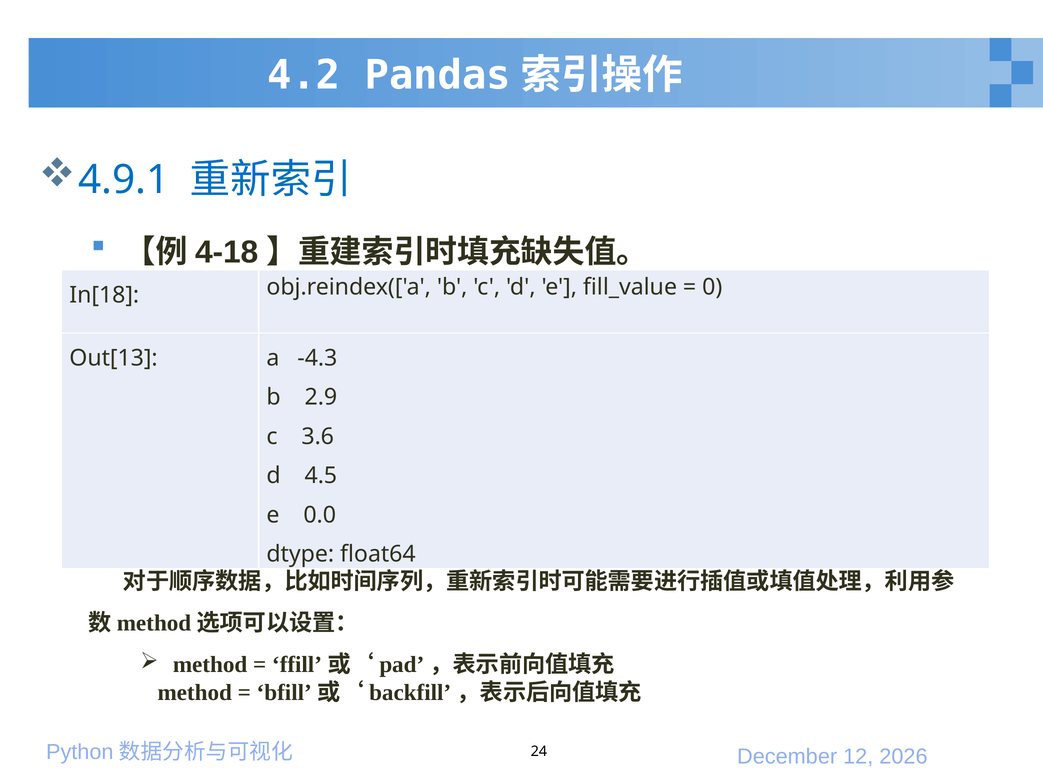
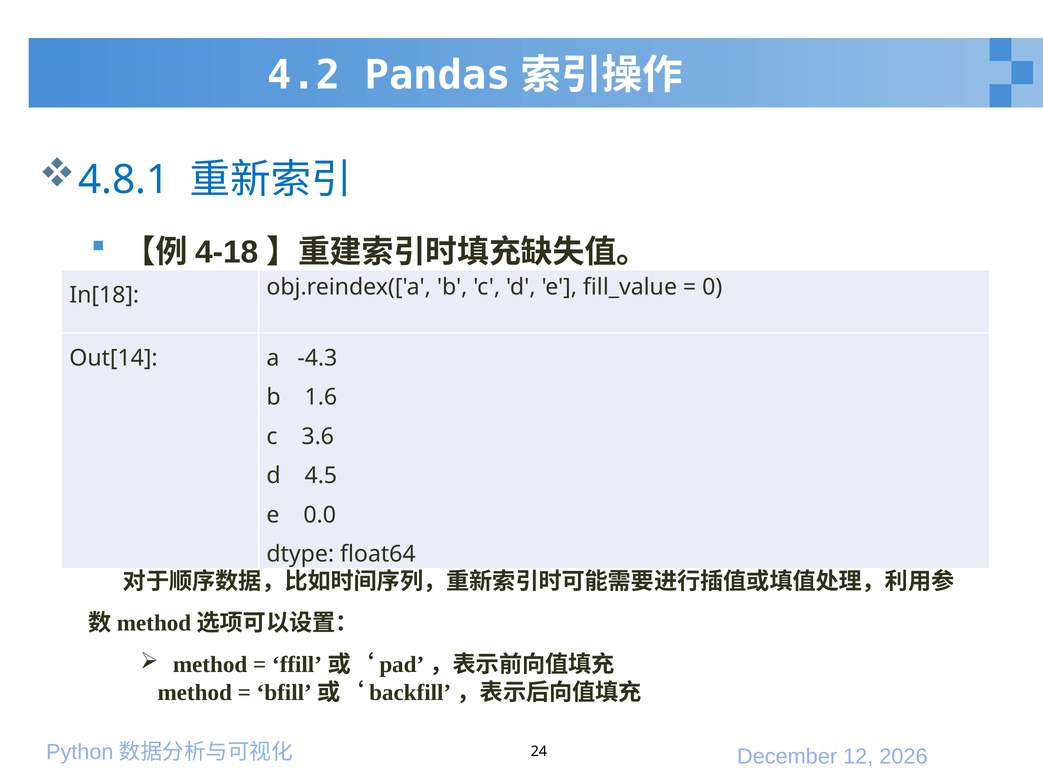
4.9.1: 4.9.1 -> 4.8.1
Out[13: Out[13 -> Out[14
2.9: 2.9 -> 1.6
